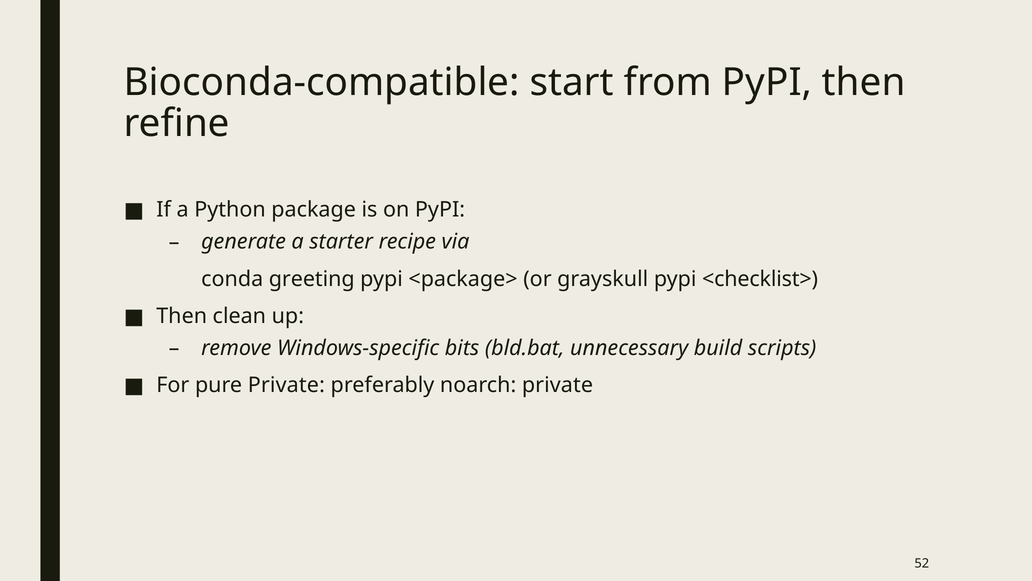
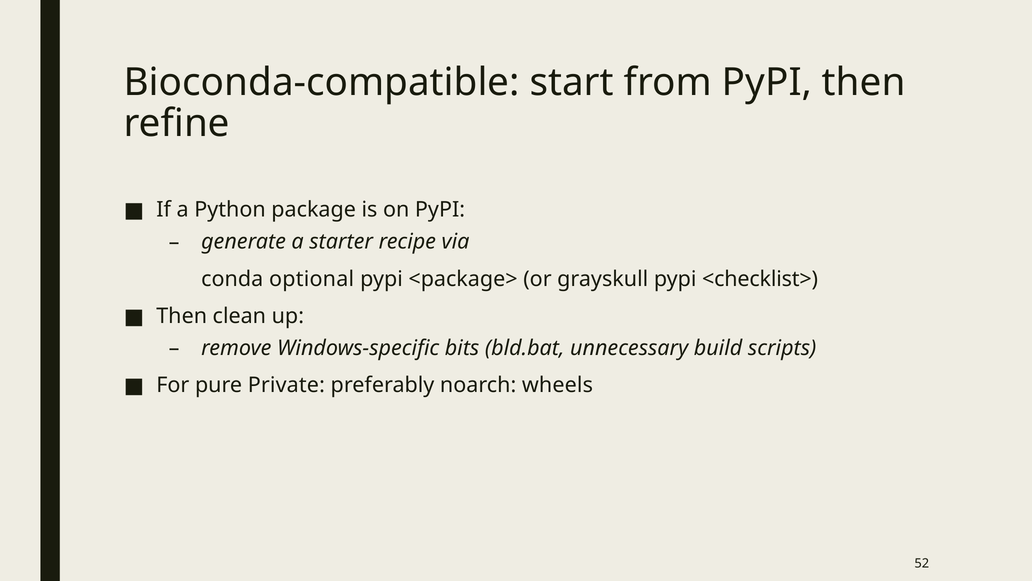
greeting: greeting -> optional
noarch private: private -> wheels
